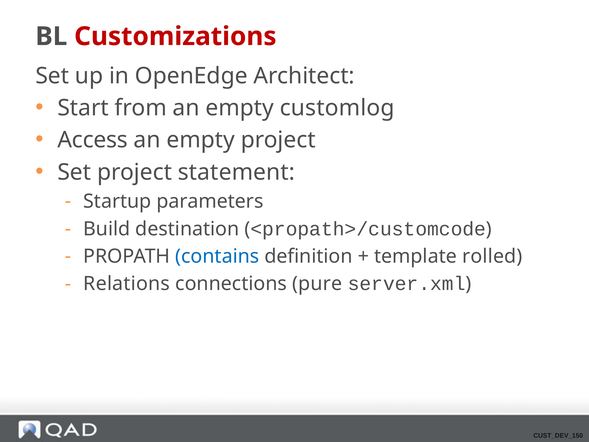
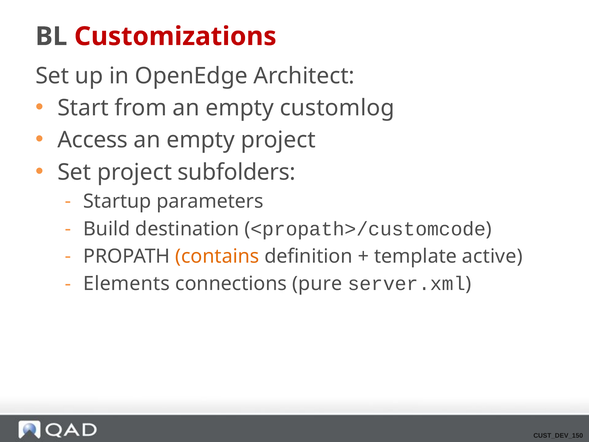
statement: statement -> subfolders
contains colour: blue -> orange
rolled: rolled -> active
Relations: Relations -> Elements
